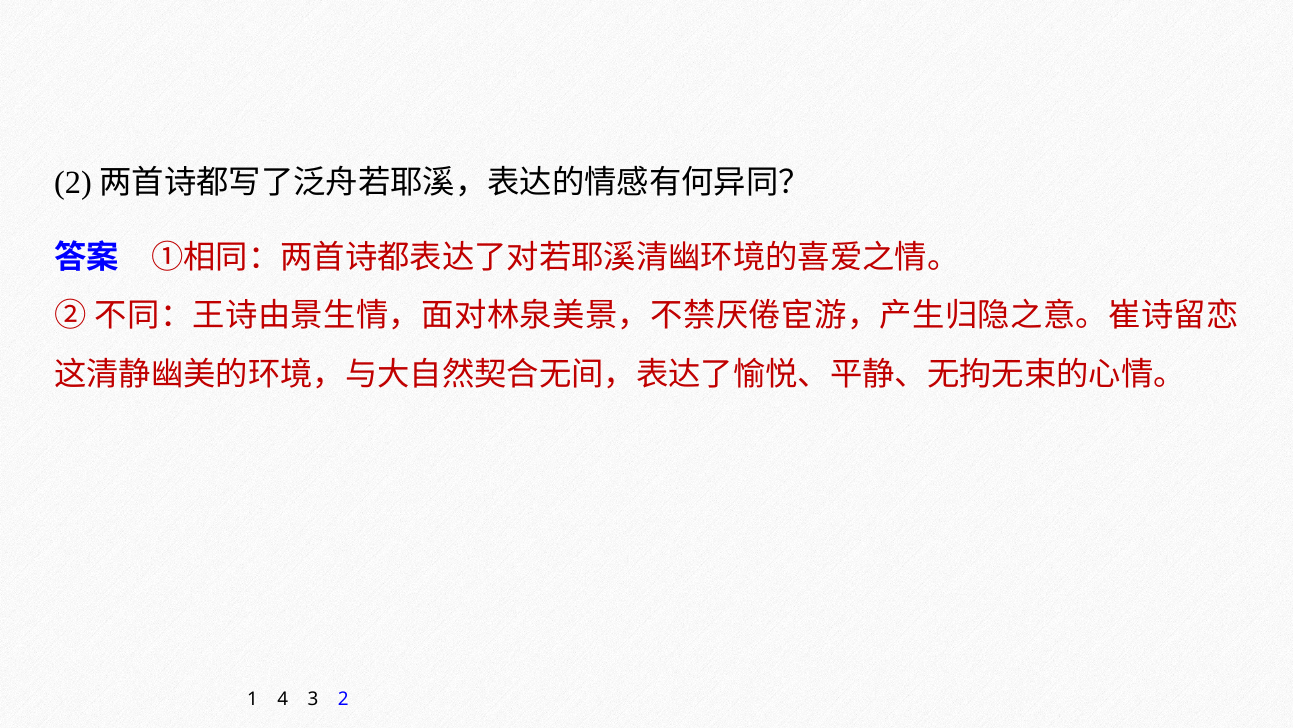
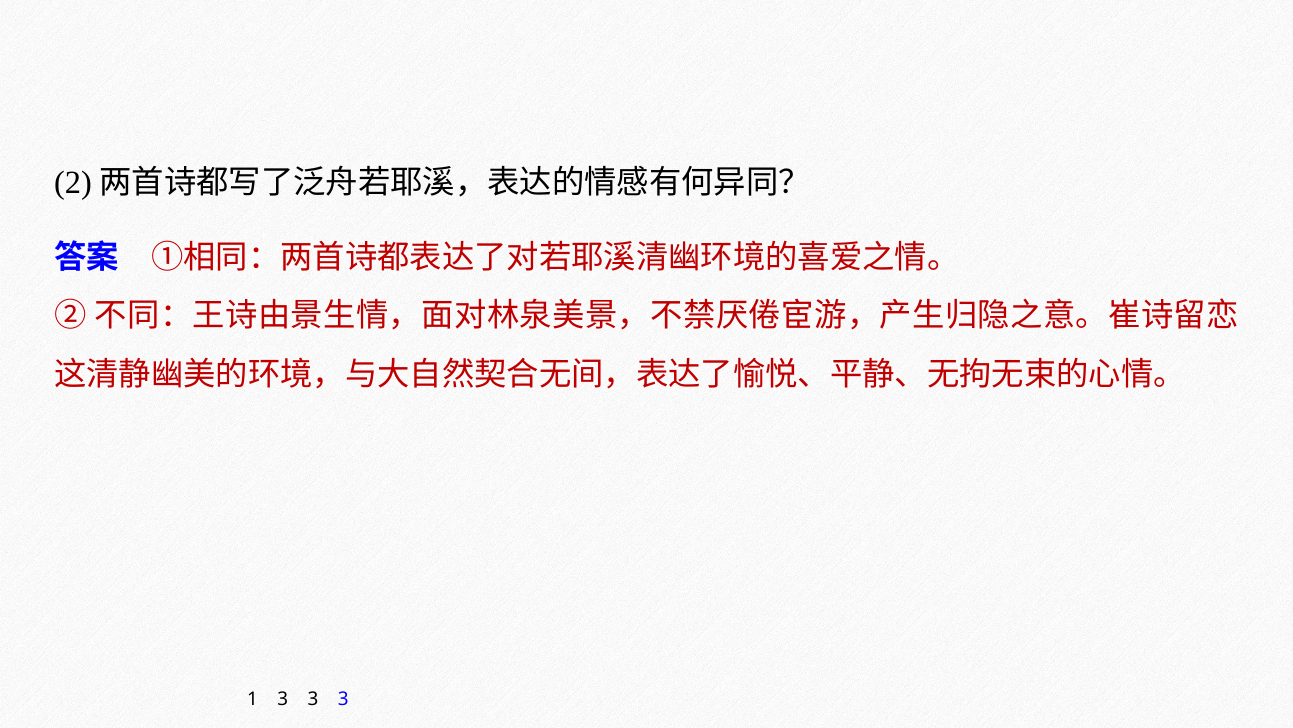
1 4: 4 -> 3
2 at (343, 699): 2 -> 3
